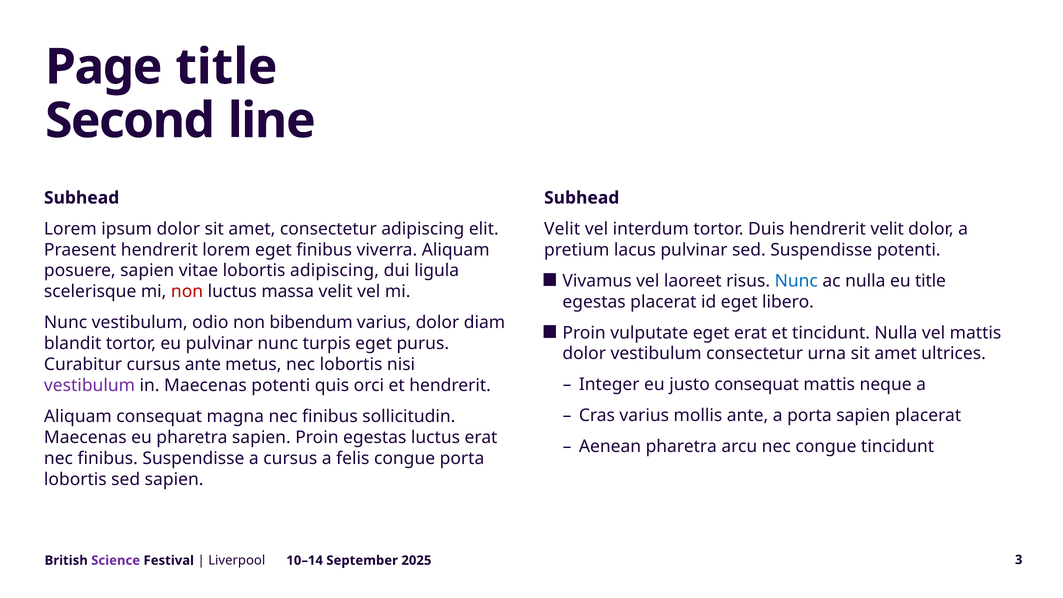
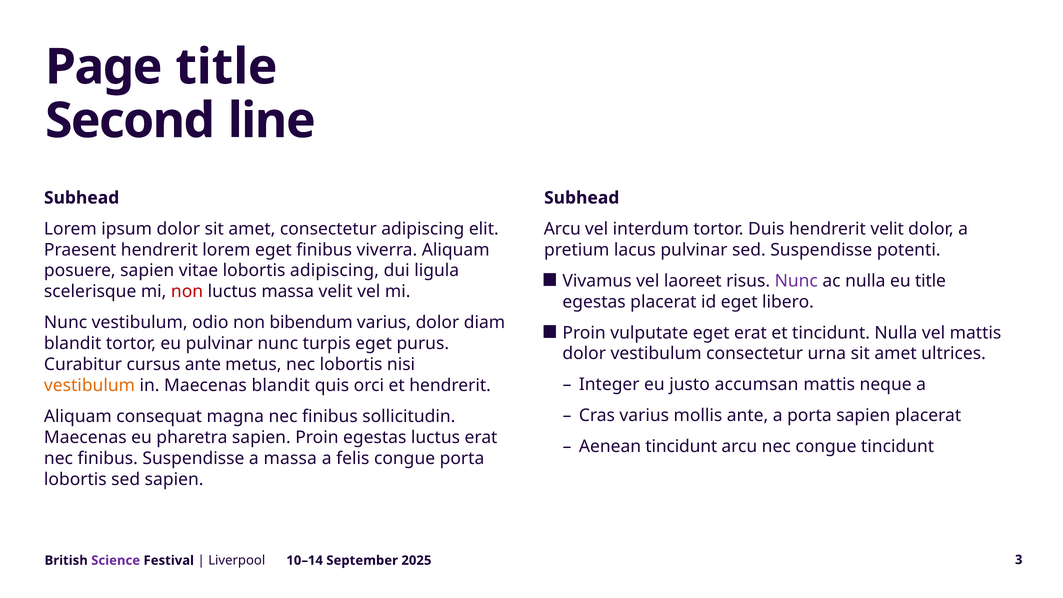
Velit at (562, 229): Velit -> Arcu
Nunc at (796, 281) colour: blue -> purple
justo consequat: consequat -> accumsan
vestibulum at (90, 385) colour: purple -> orange
Maecenas potenti: potenti -> blandit
Aenean pharetra: pharetra -> tincidunt
a cursus: cursus -> massa
